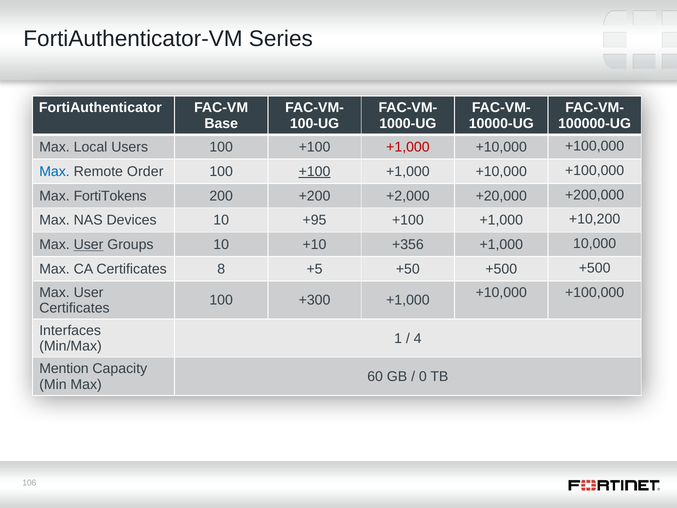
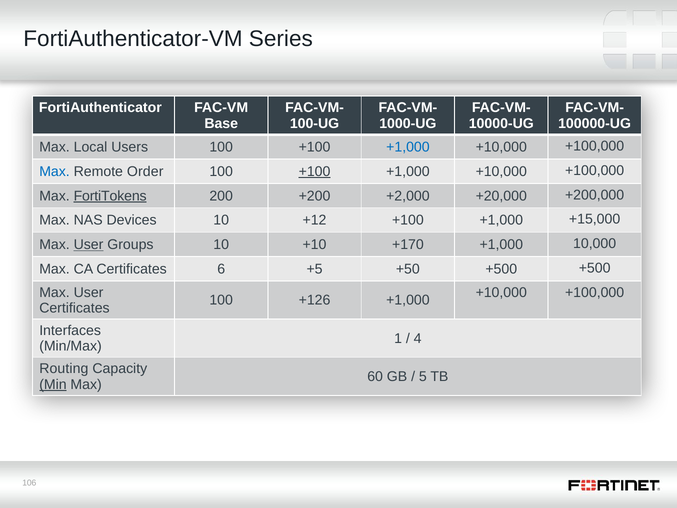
+1,000 at (408, 147) colour: red -> blue
FortiTokens underline: none -> present
+95: +95 -> +12
+10,200: +10,200 -> +15,000
+356: +356 -> +170
8: 8 -> 6
+300: +300 -> +126
Mention: Mention -> Routing
0: 0 -> 5
Min underline: none -> present
